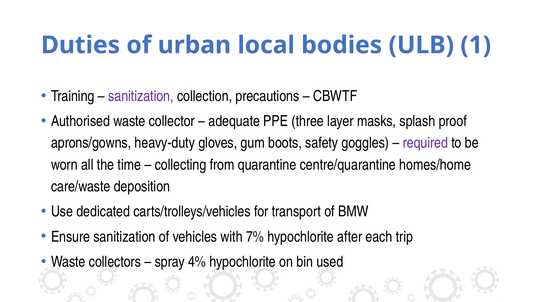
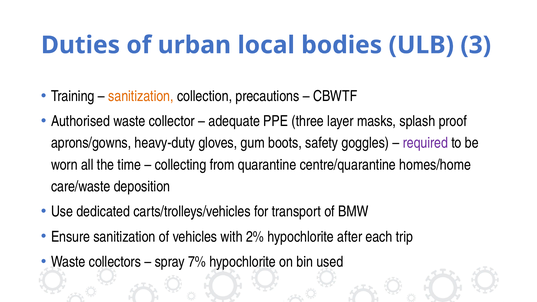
1: 1 -> 3
sanitization at (141, 96) colour: purple -> orange
7%: 7% -> 2%
4%: 4% -> 7%
